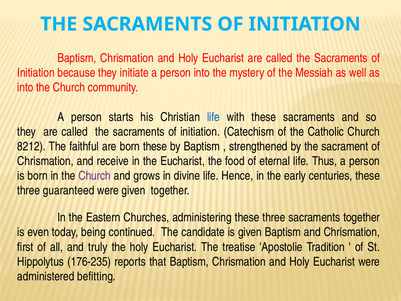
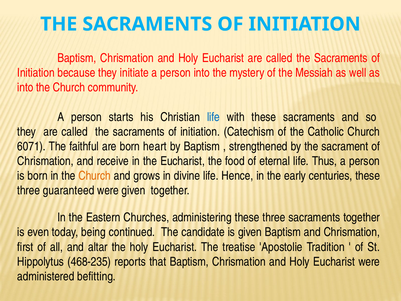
8212: 8212 -> 6071
born these: these -> heart
Church at (95, 176) colour: purple -> orange
truly: truly -> altar
176-235: 176-235 -> 468-235
